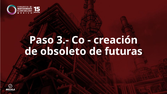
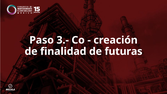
obsoleto: obsoleto -> finalidad
